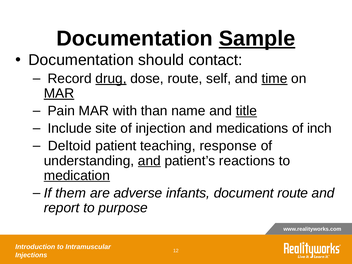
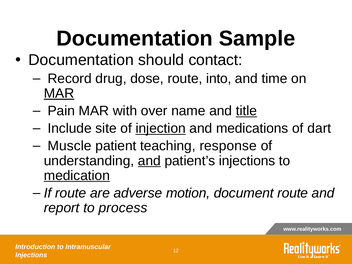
Sample underline: present -> none
drug underline: present -> none
self: self -> into
time underline: present -> none
than: than -> over
injection underline: none -> present
inch: inch -> dart
Deltoid: Deltoid -> Muscle
patient’s reactions: reactions -> injections
If them: them -> route
infants: infants -> motion
purpose: purpose -> process
